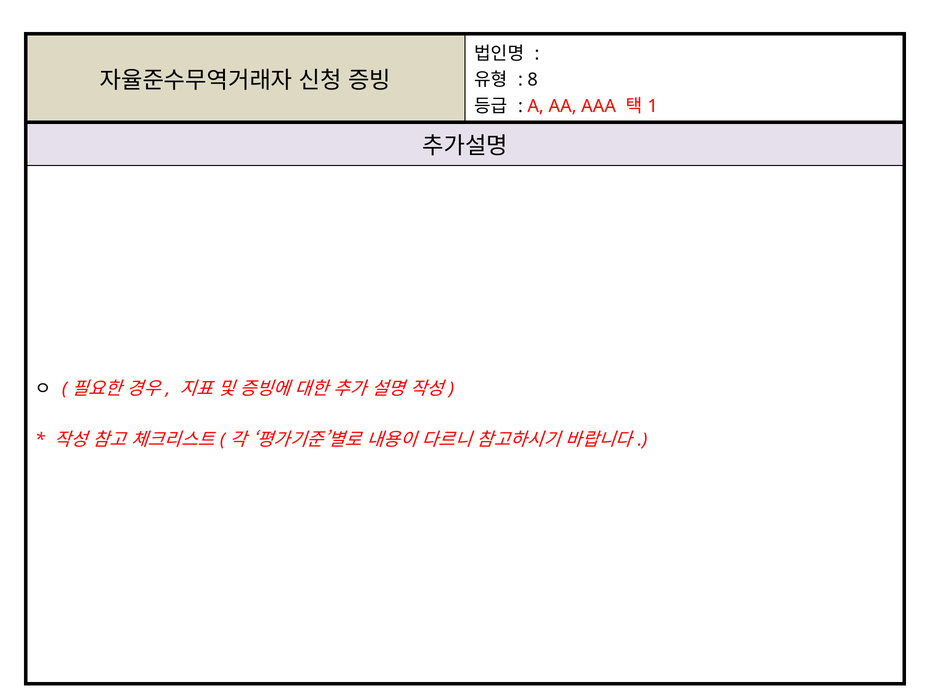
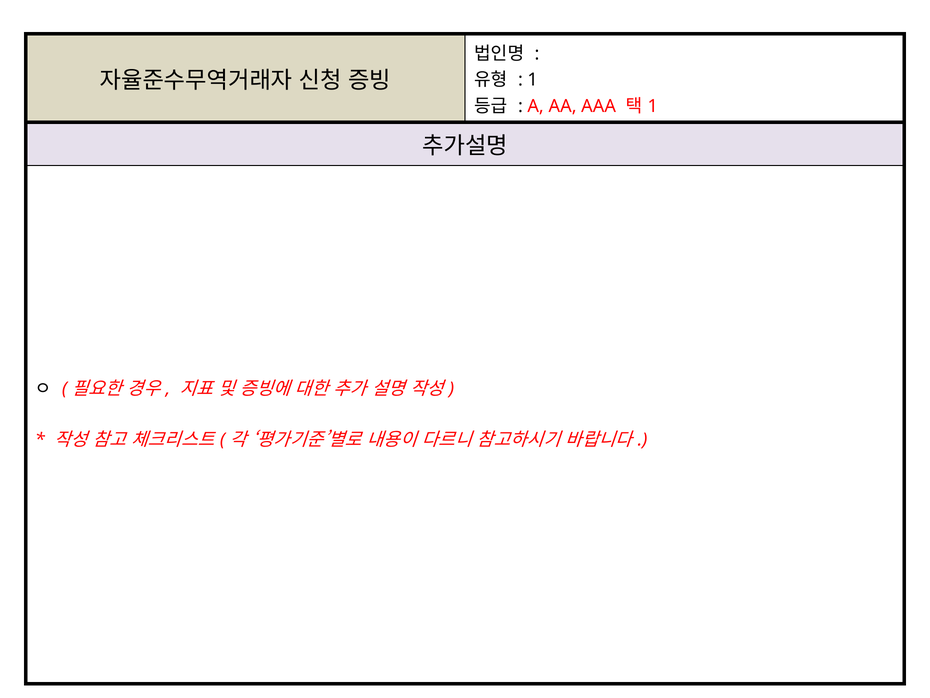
8 at (533, 80): 8 -> 1
